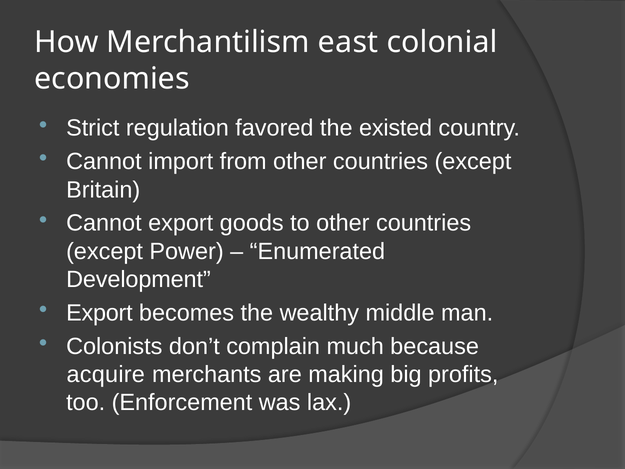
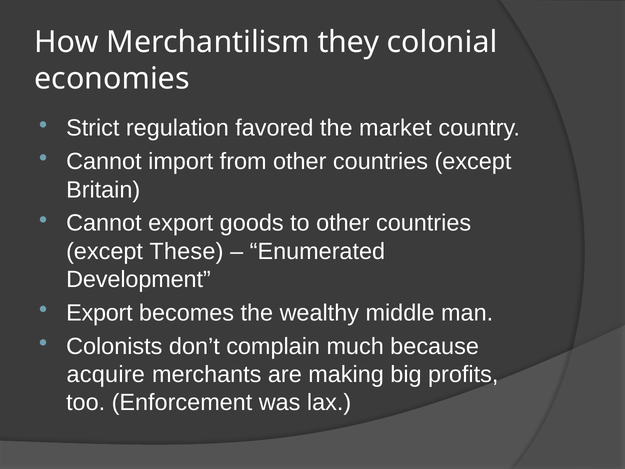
east: east -> they
existed: existed -> market
Power: Power -> These
